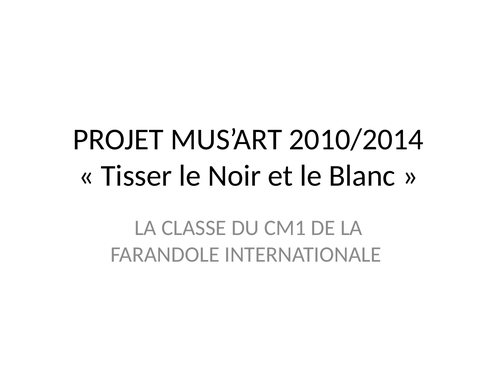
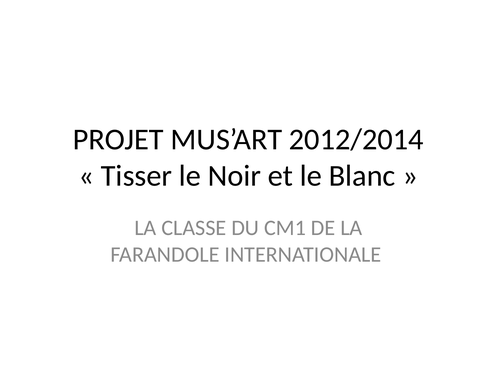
2010/2014: 2010/2014 -> 2012/2014
